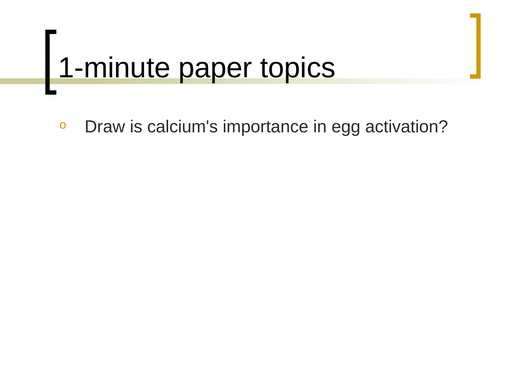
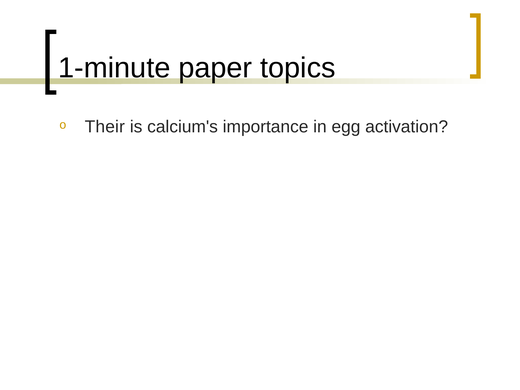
Draw: Draw -> Their
